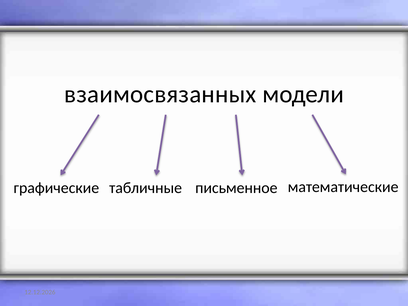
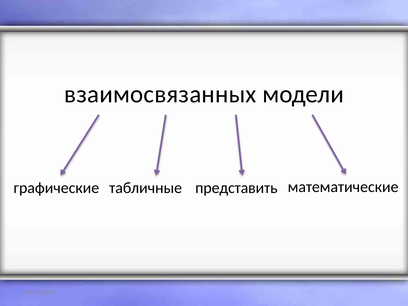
письменное: письменное -> представить
